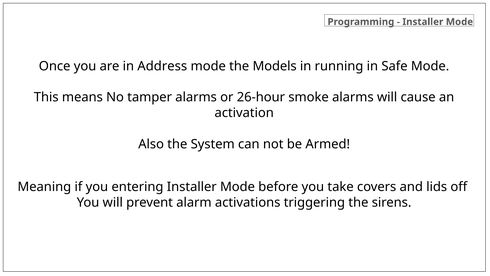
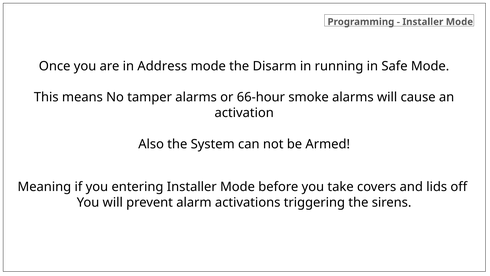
Models: Models -> Disarm
26-hour: 26-hour -> 66-hour
